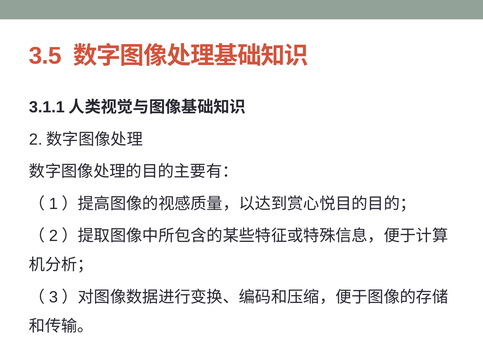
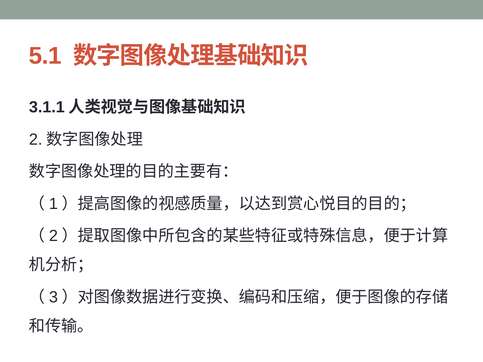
3.5: 3.5 -> 5.1
